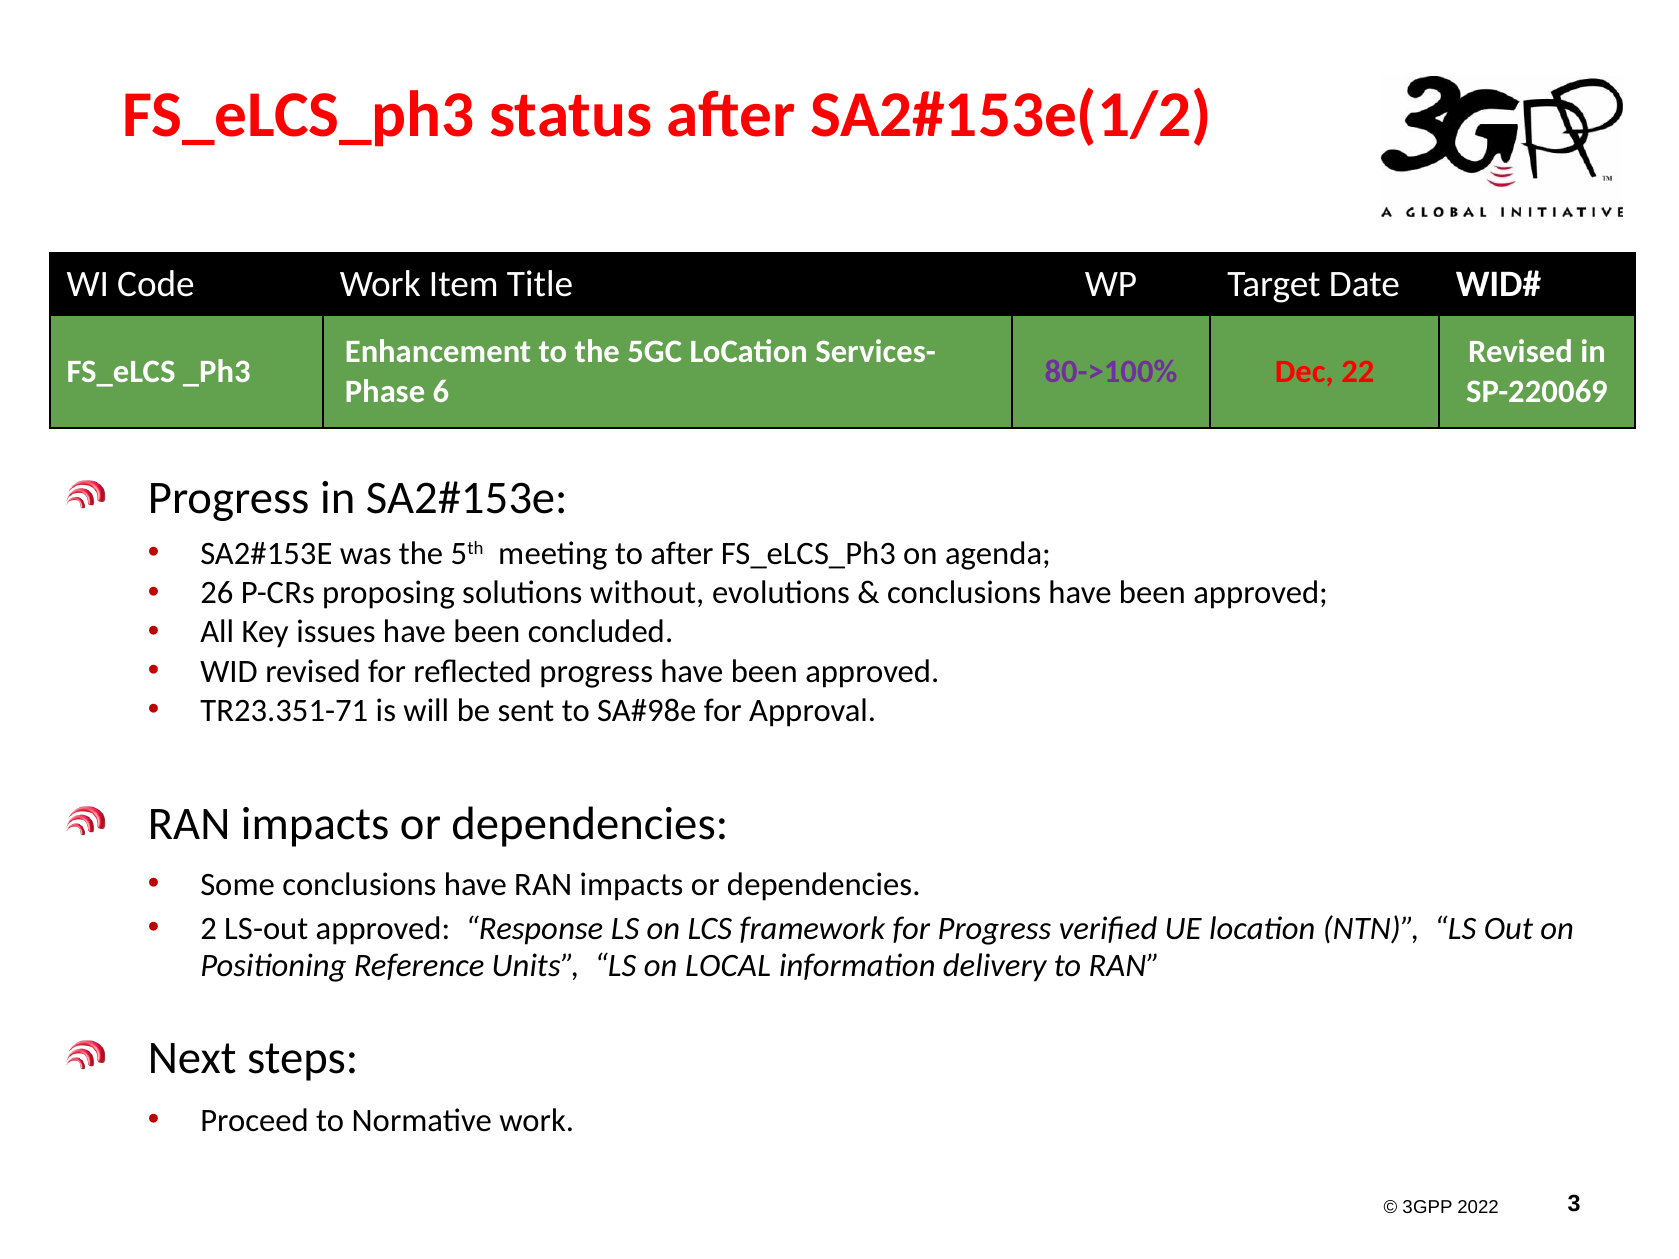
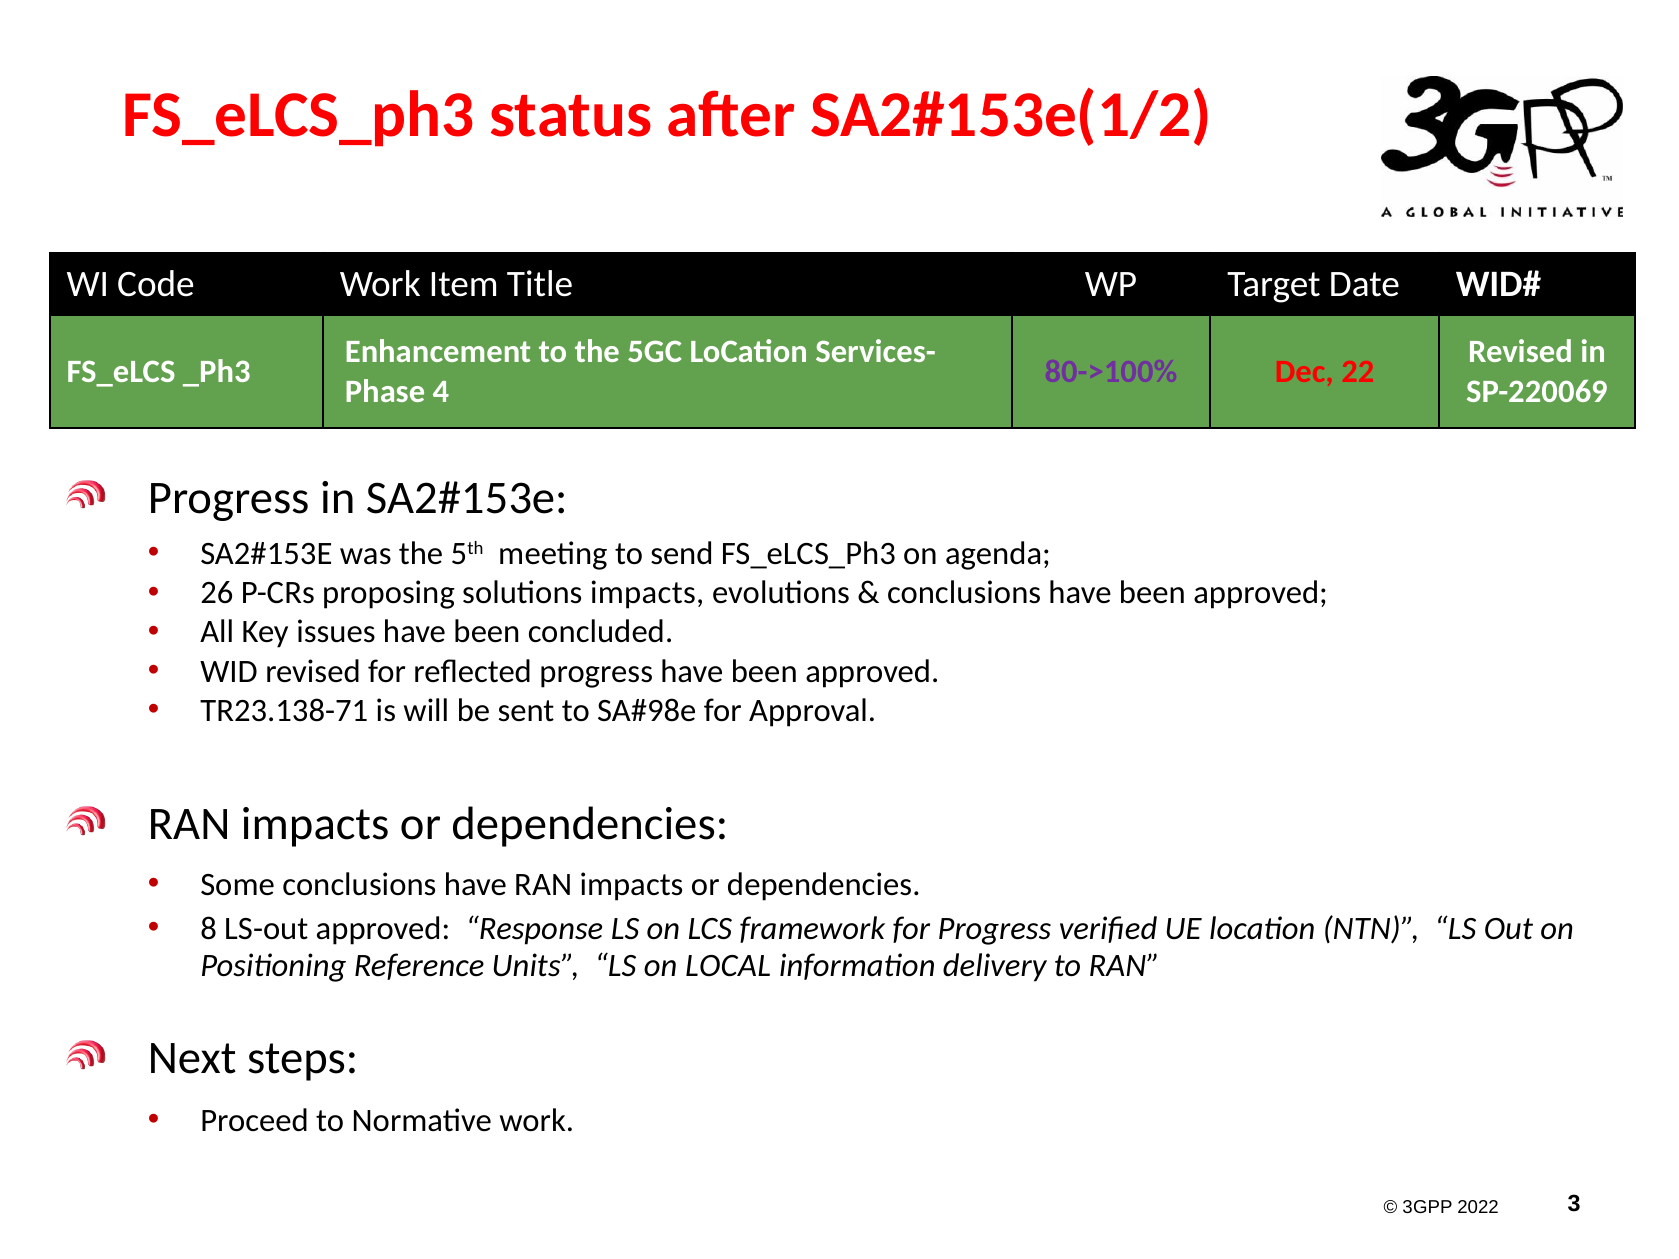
6: 6 -> 4
to after: after -> send
solutions without: without -> impacts
TR23.351-71: TR23.351-71 -> TR23.138-71
2: 2 -> 8
